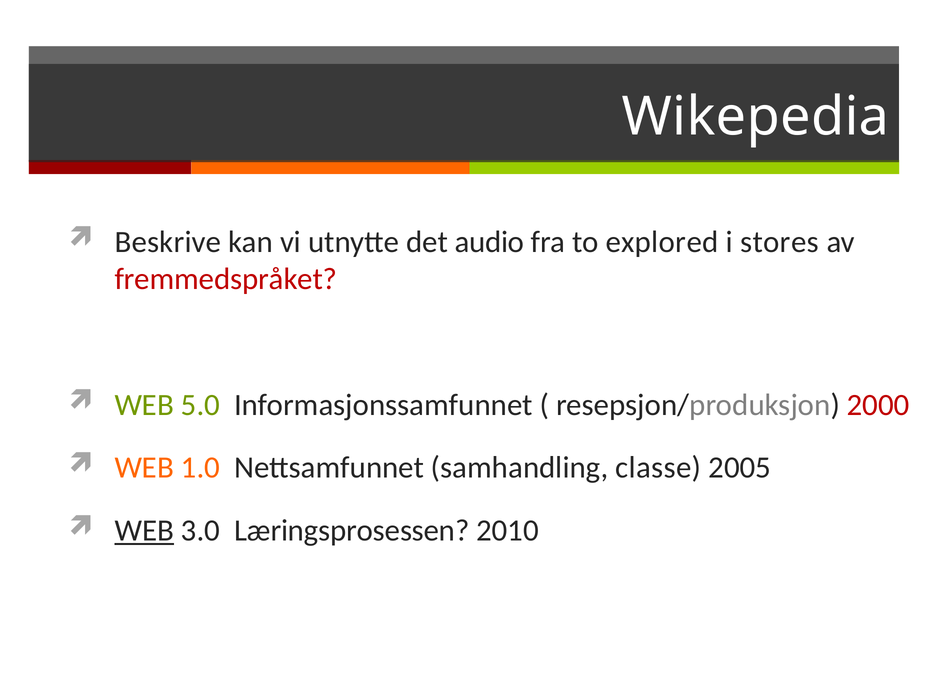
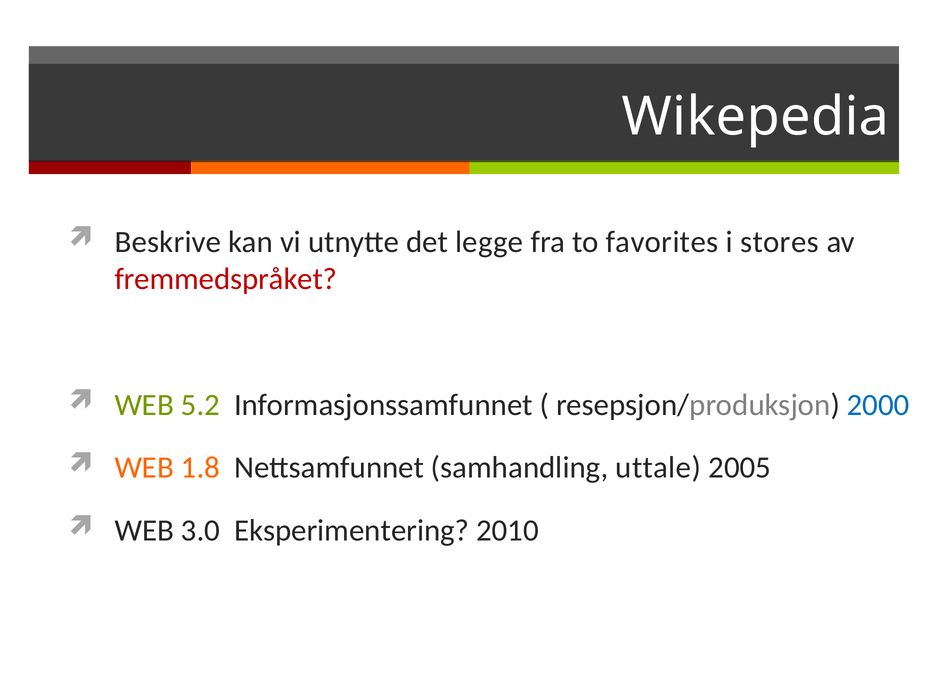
audio: audio -> legge
explored: explored -> favorites
5.0: 5.0 -> 5.2
2000 colour: red -> blue
1.0: 1.0 -> 1.8
classe: classe -> uttale
WEB at (144, 531) underline: present -> none
Læringsprosessen: Læringsprosessen -> Eksperimentering
